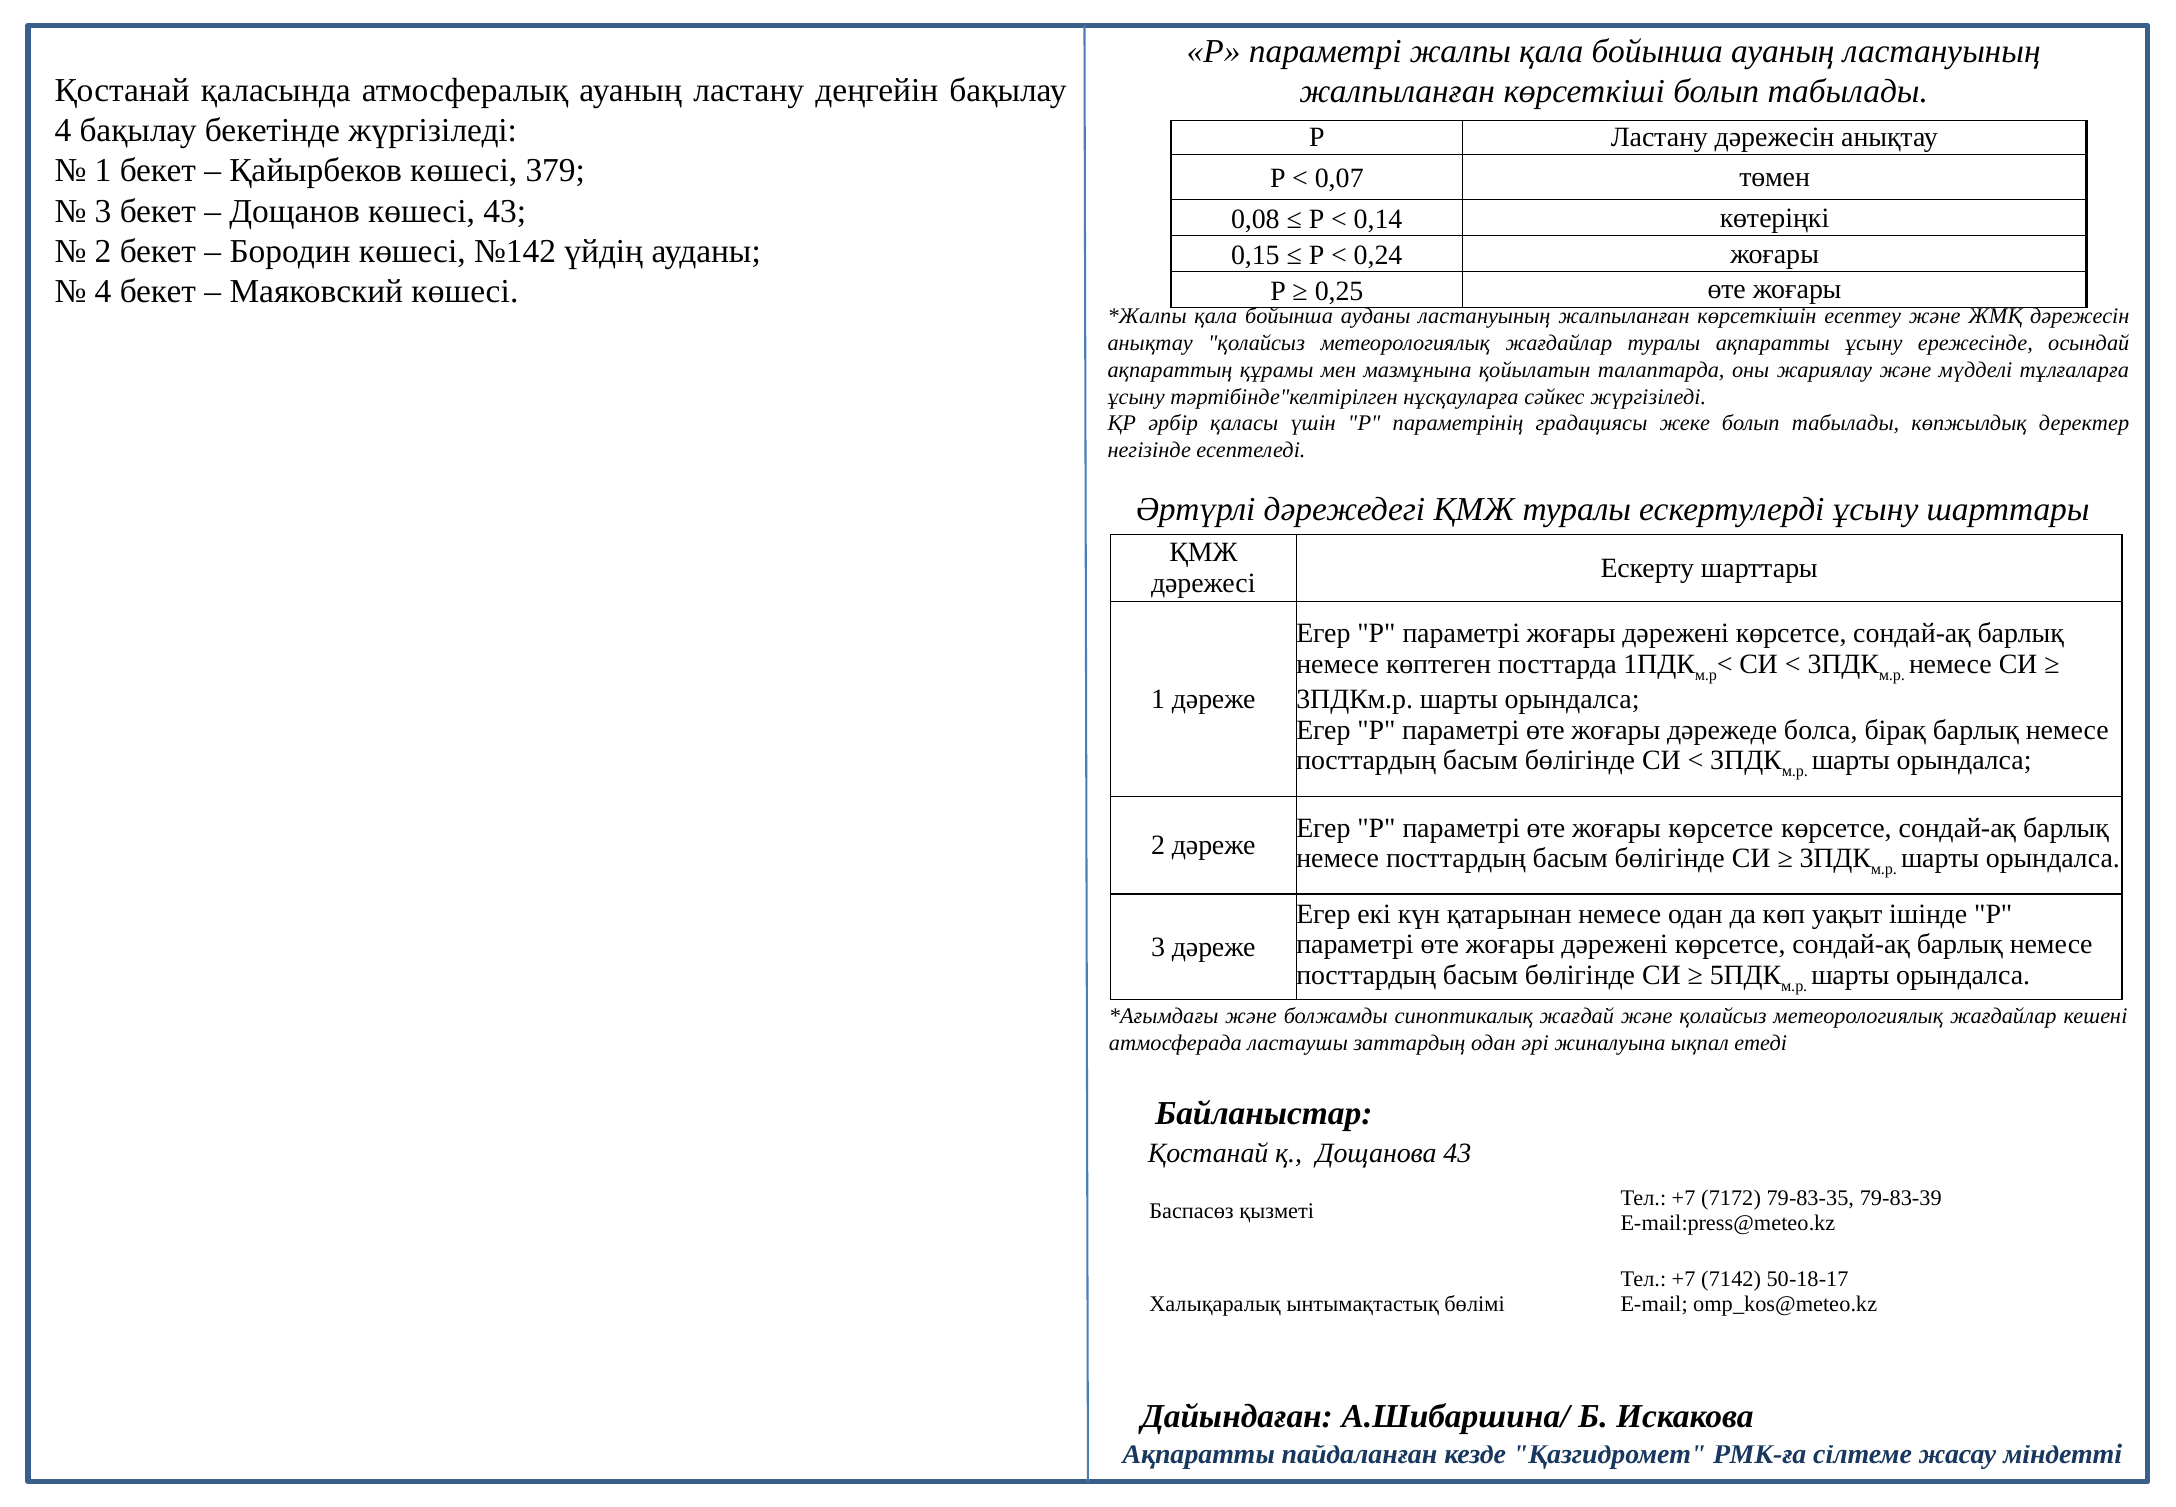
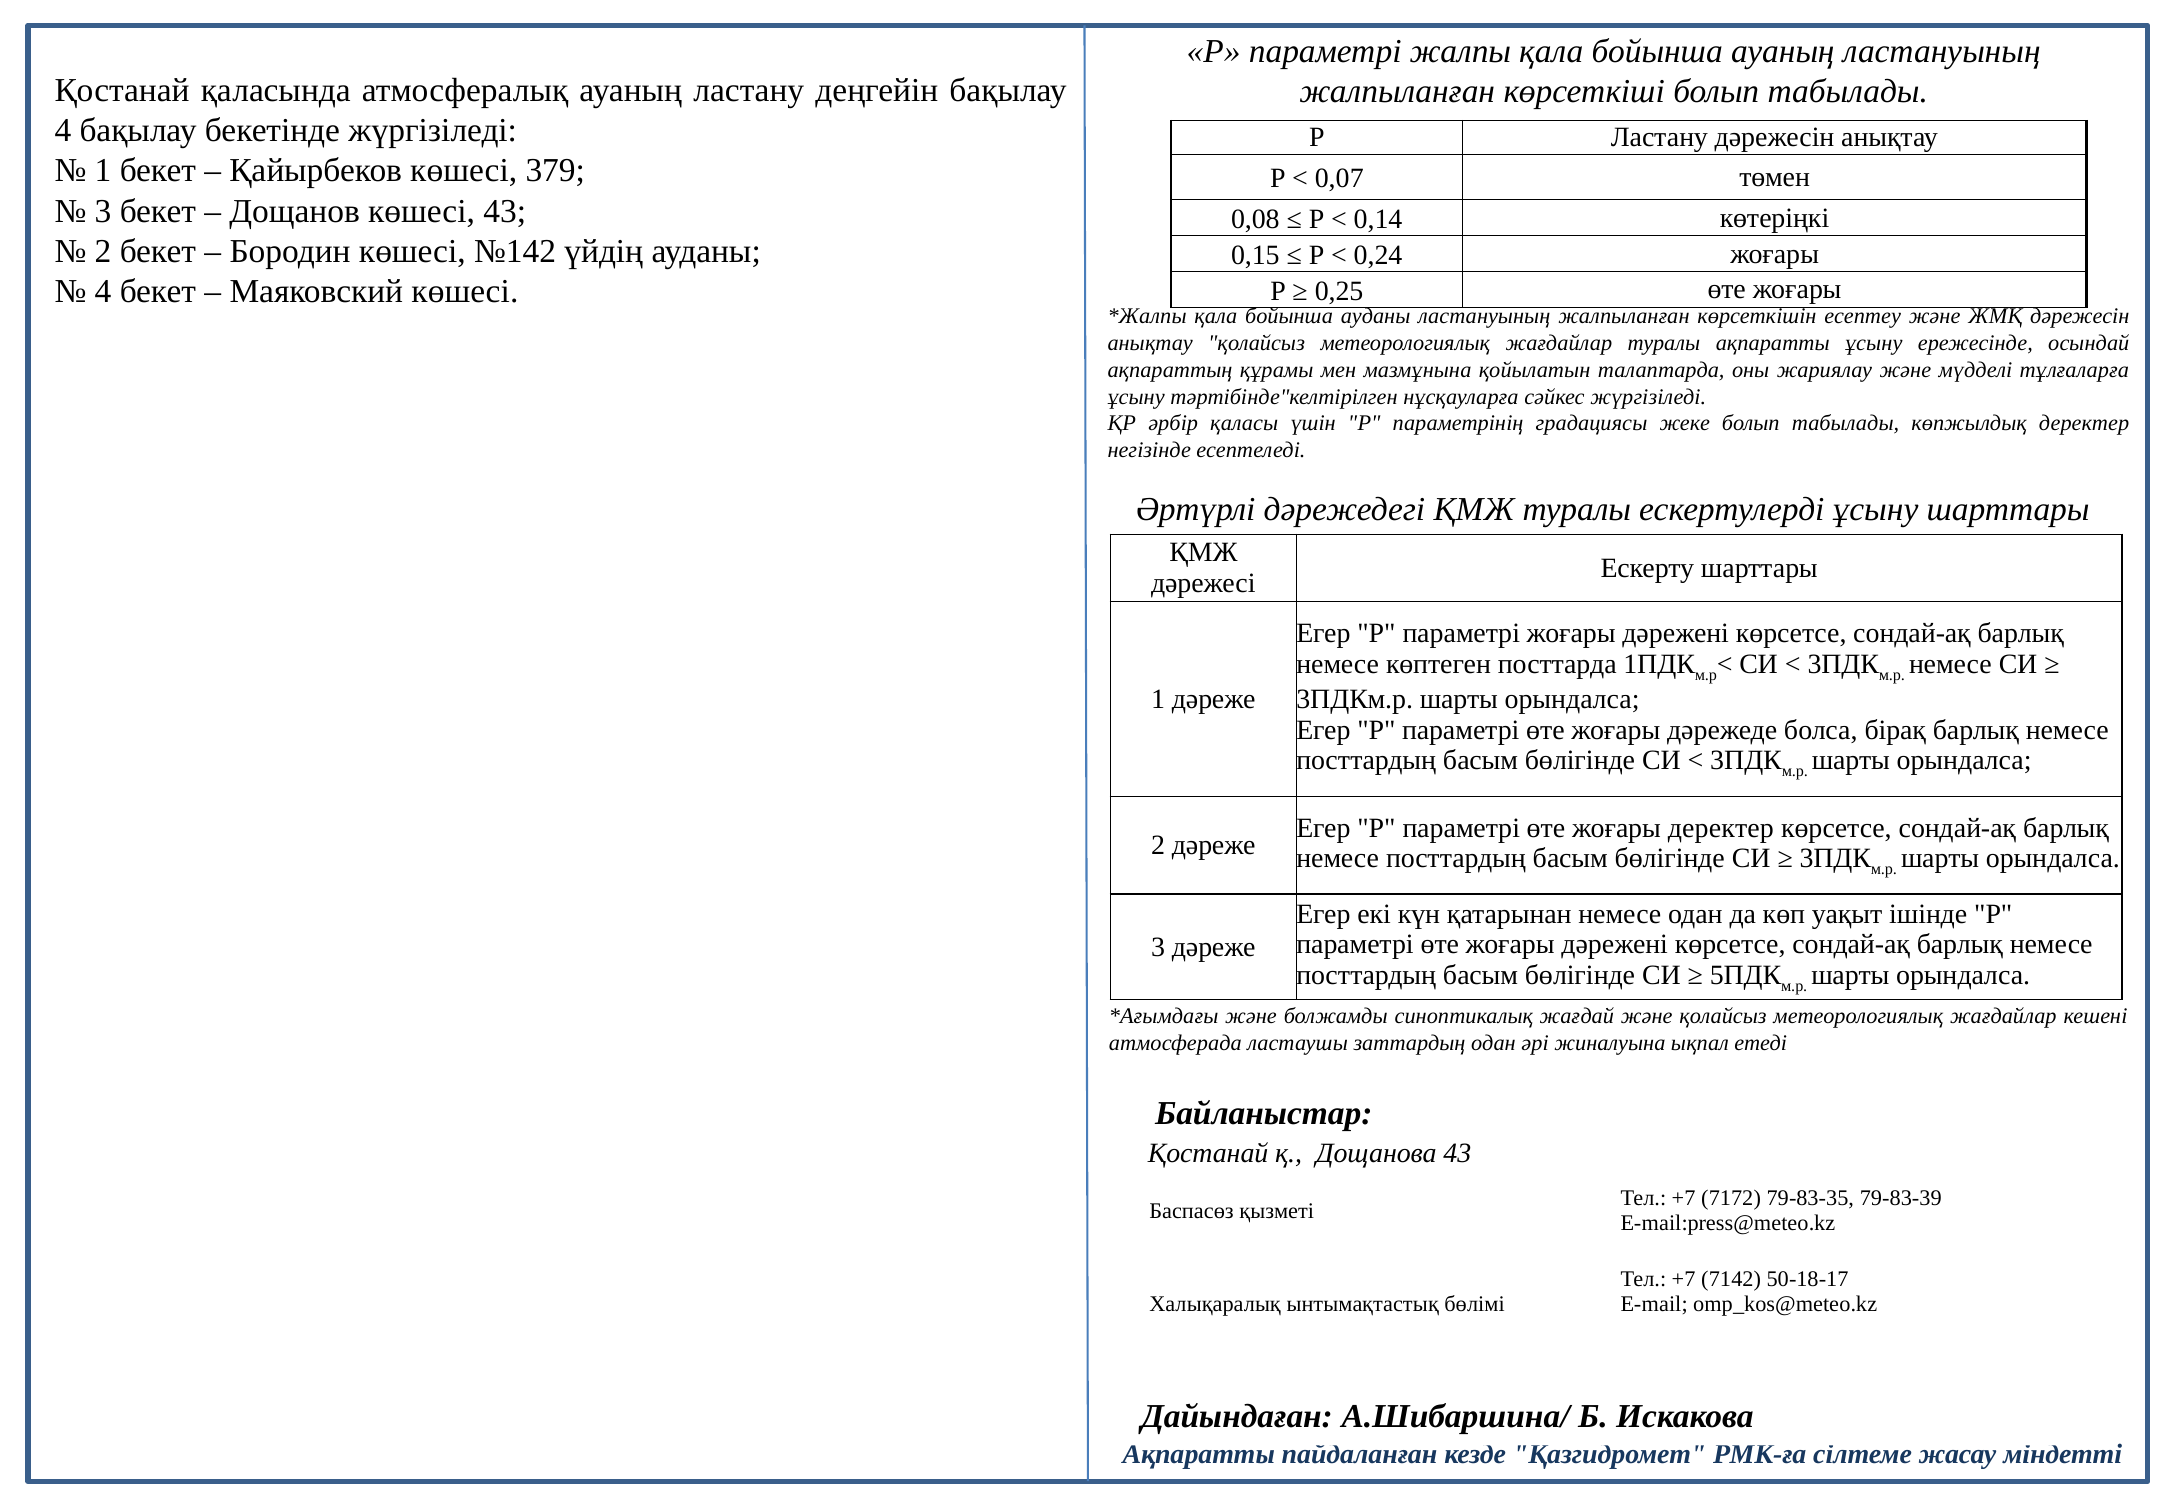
жоғары көрсетсе: көрсетсе -> деректер
